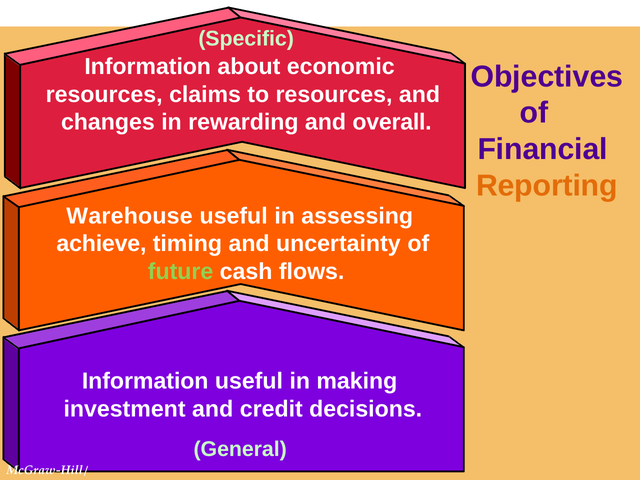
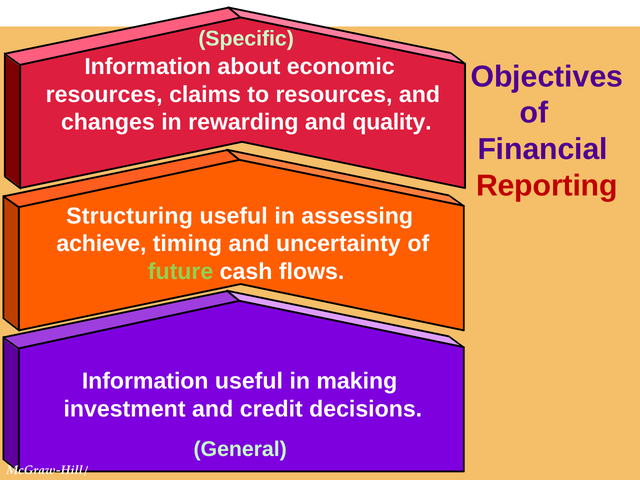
overall: overall -> quality
Reporting colour: orange -> red
Warehouse: Warehouse -> Structuring
